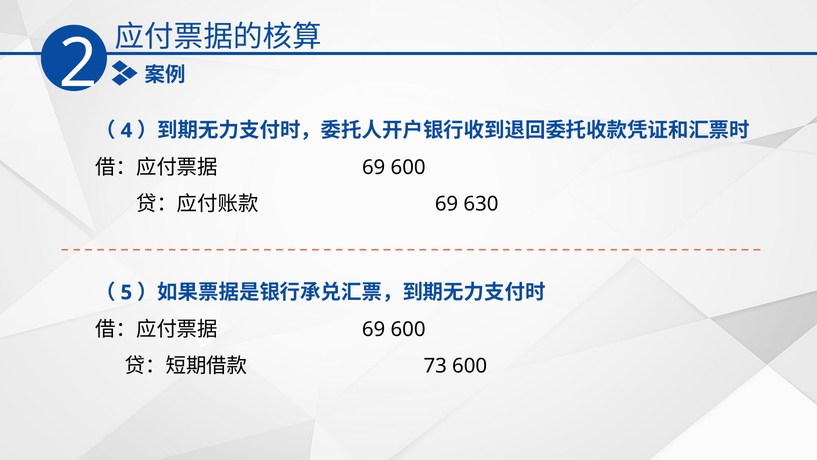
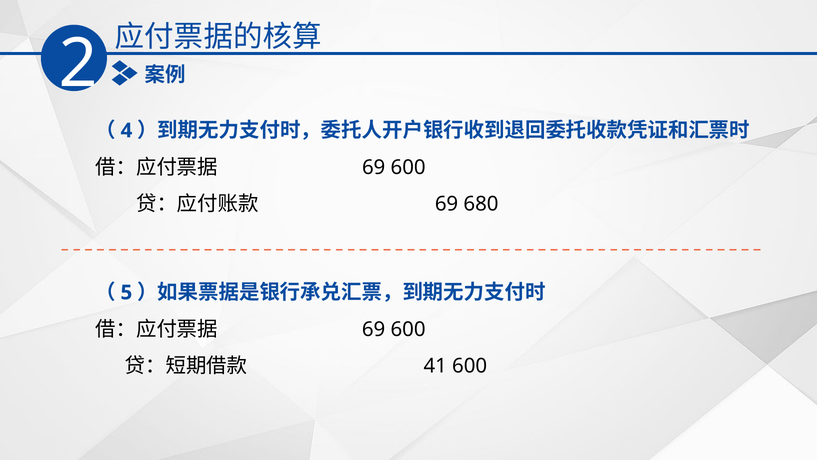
630: 630 -> 680
73: 73 -> 41
